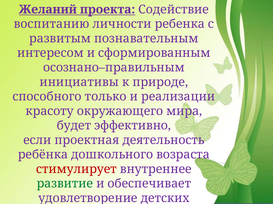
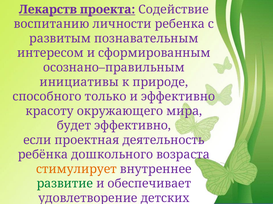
Желаний at (48, 9): Желаний -> Лекарств
и реализации: реализации -> эффективно
стимулирует colour: red -> orange
